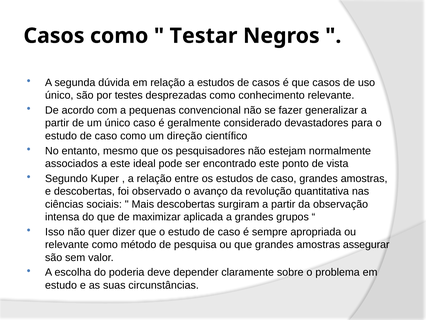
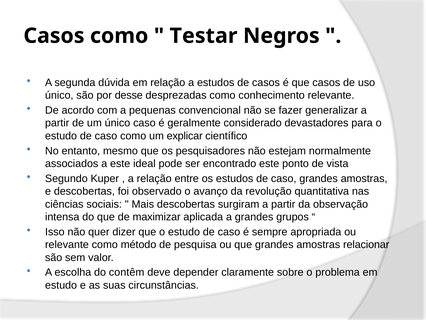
testes: testes -> desse
direção: direção -> explicar
assegurar: assegurar -> relacionar
poderia: poderia -> contêm
